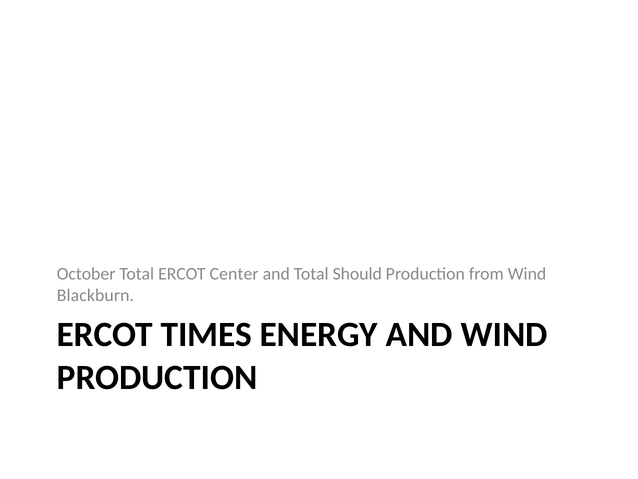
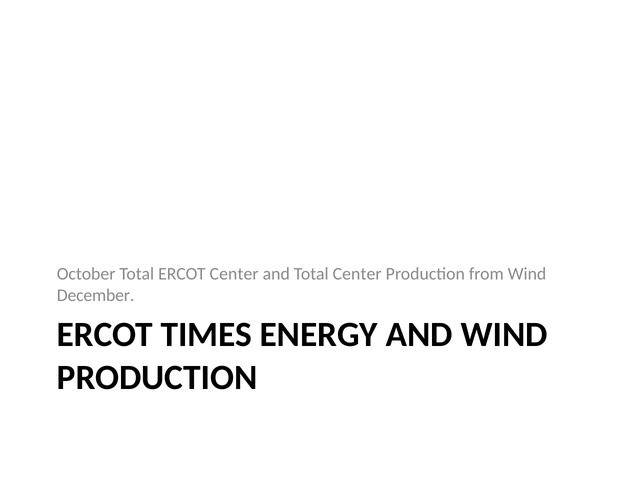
Total Should: Should -> Center
Blackburn: Blackburn -> December
